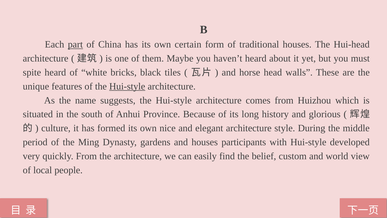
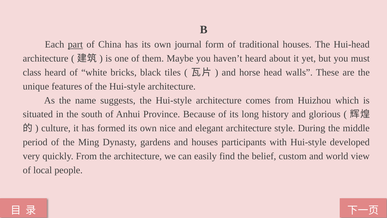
certain: certain -> journal
spite: spite -> class
Hui-style at (127, 86) underline: present -> none
